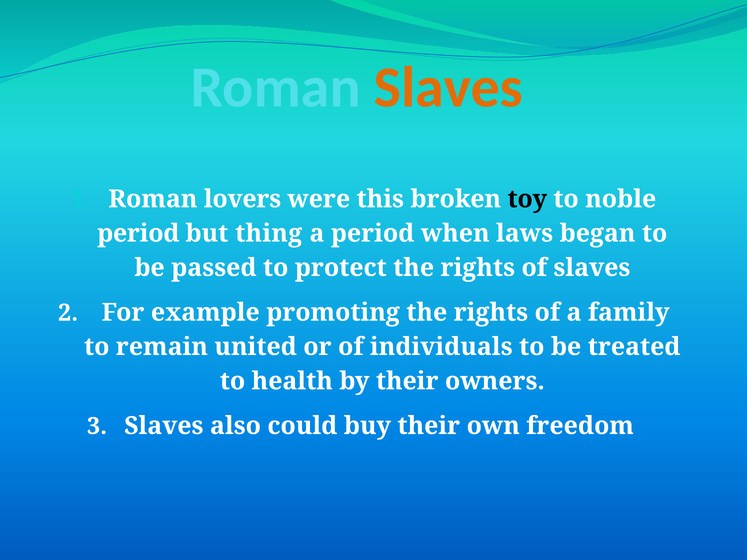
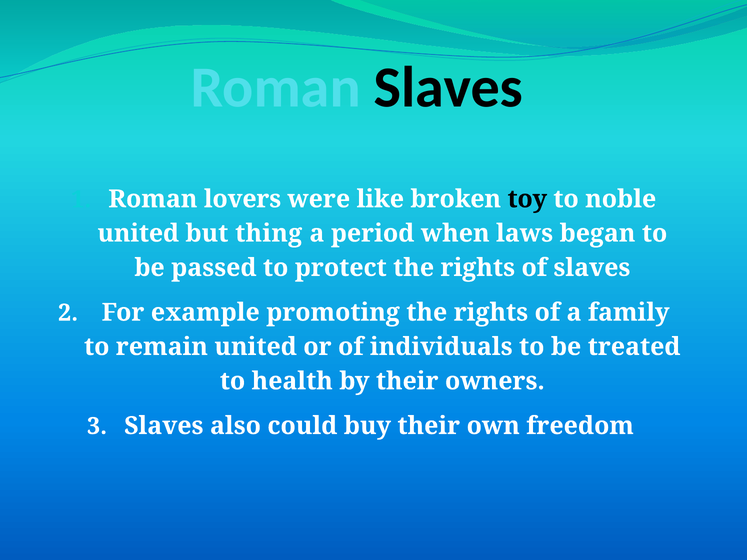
Slaves at (448, 87) colour: orange -> black
this: this -> like
period at (138, 233): period -> united
